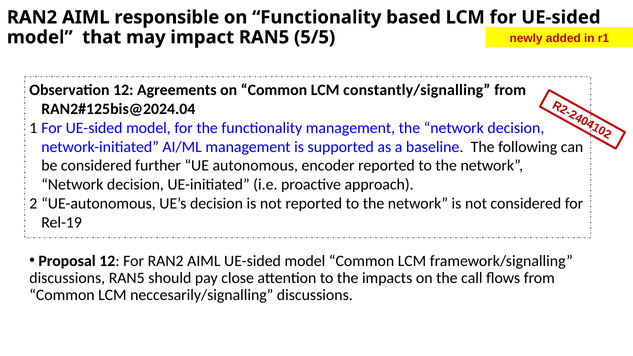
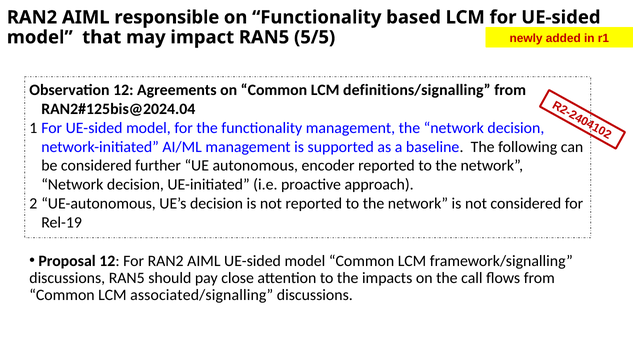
constantly/signalling: constantly/signalling -> definitions/signalling
neccesarily/signalling: neccesarily/signalling -> associated/signalling
